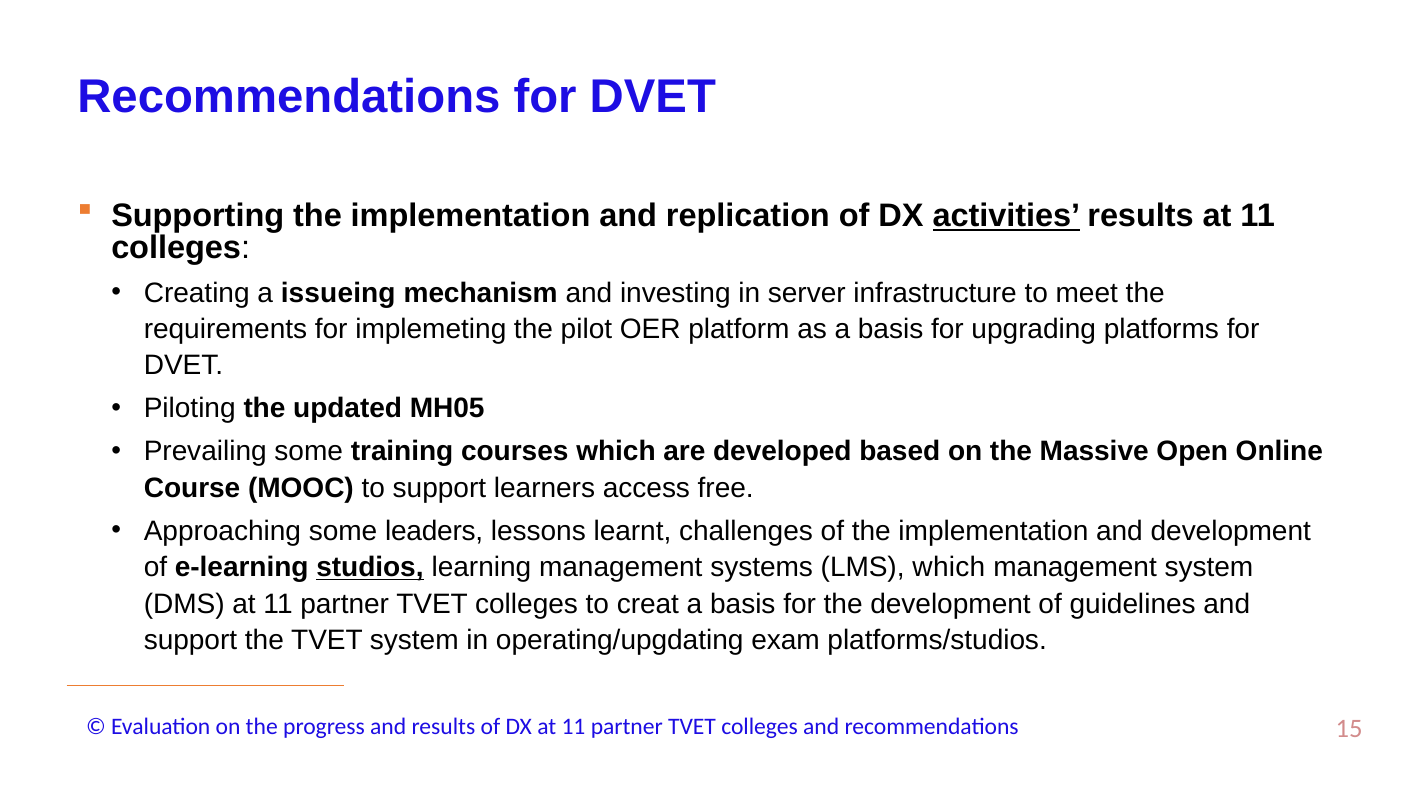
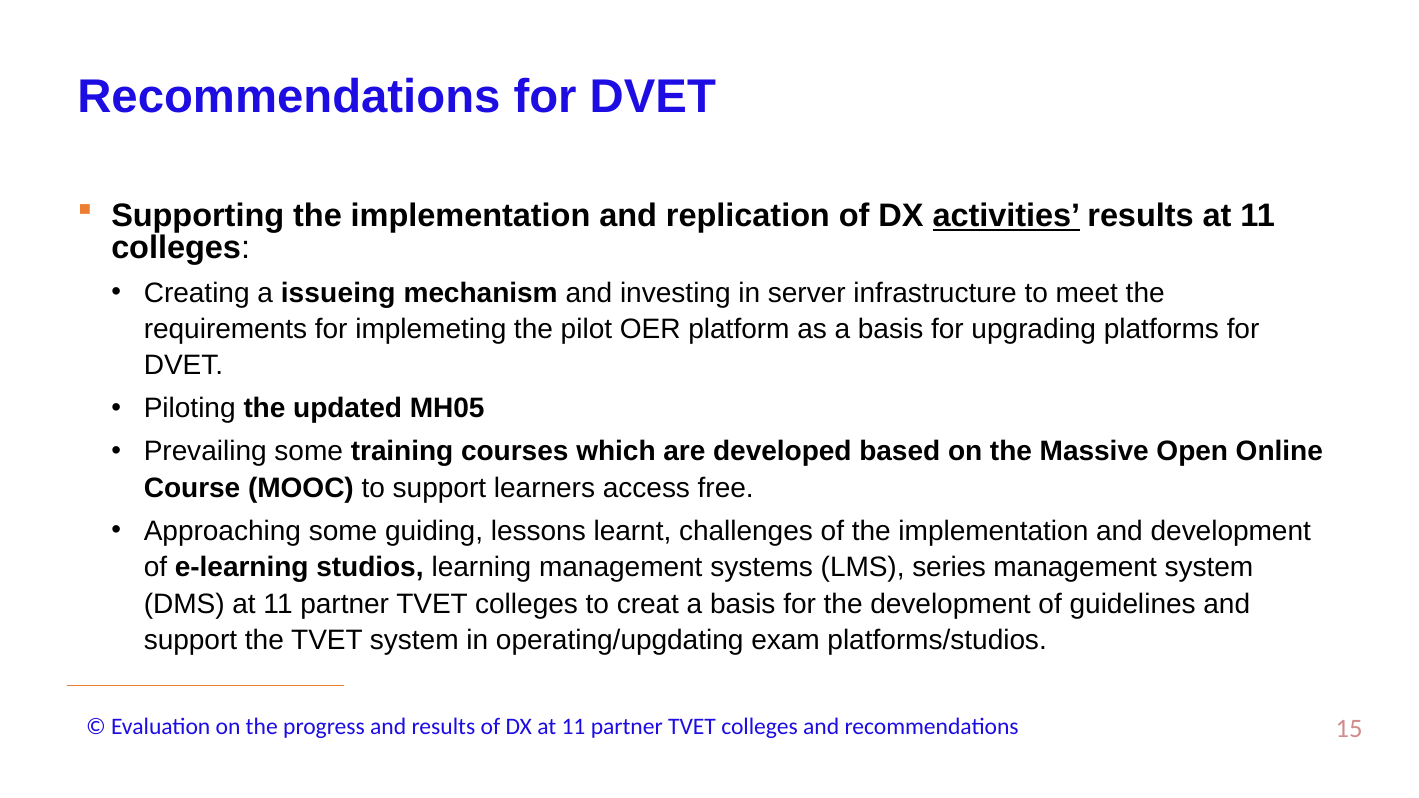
leaders: leaders -> guiding
studios underline: present -> none
LMS which: which -> series
